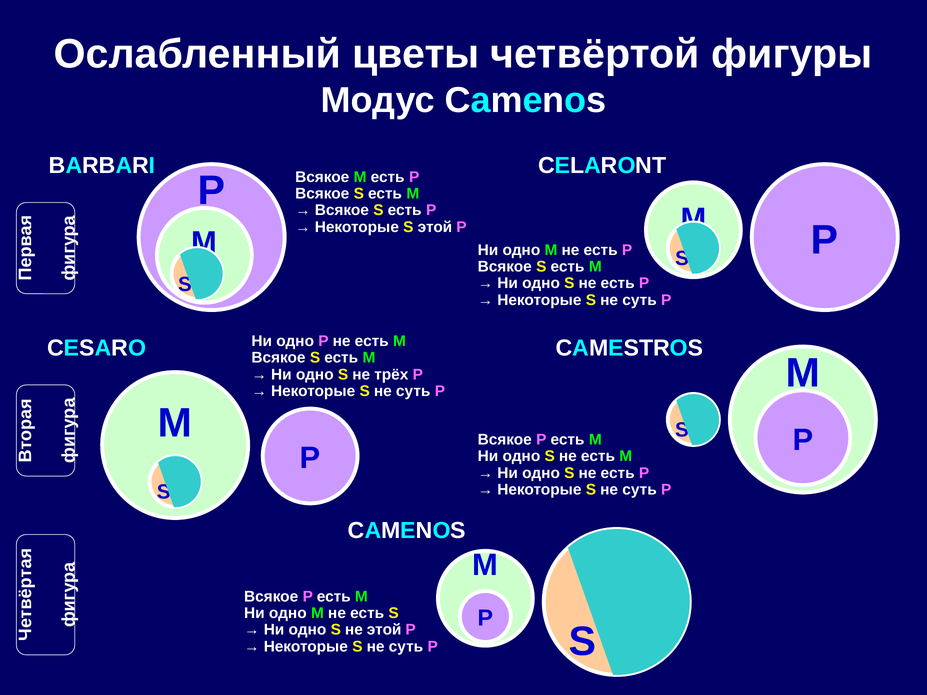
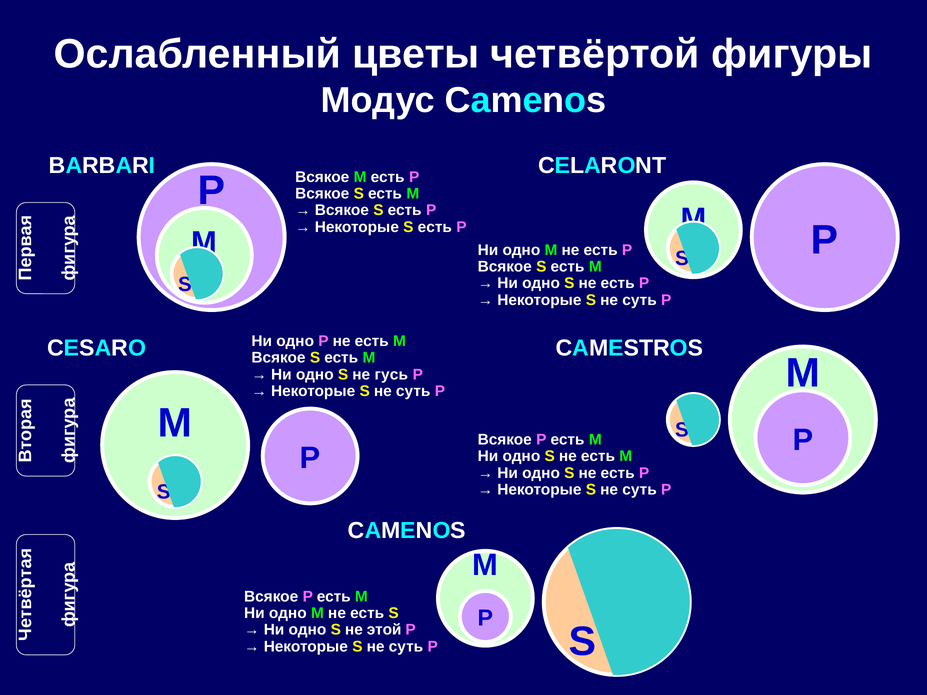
Некоторые S этой: этой -> есть
трёх: трёх -> гусь
